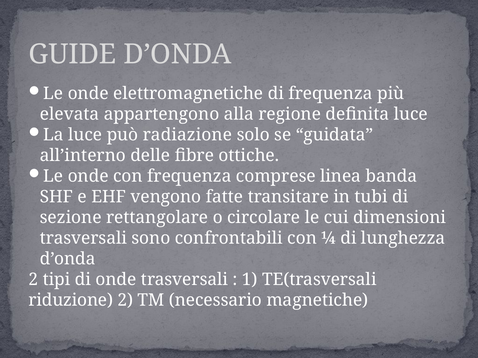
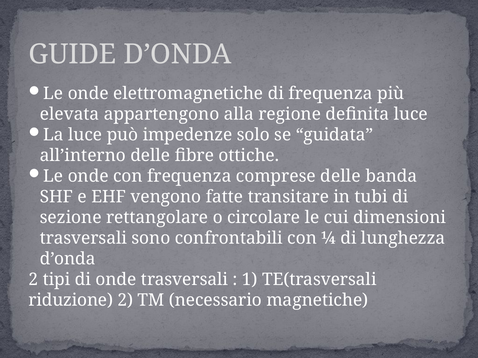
radiazione: radiazione -> impedenze
comprese linea: linea -> delle
